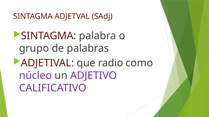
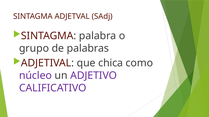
radio: radio -> chica
